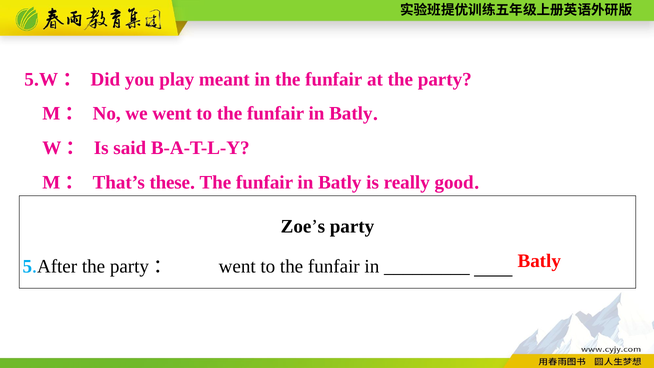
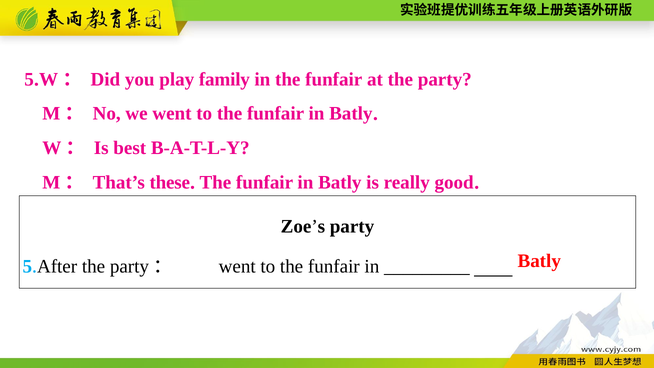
meant: meant -> family
said: said -> best
